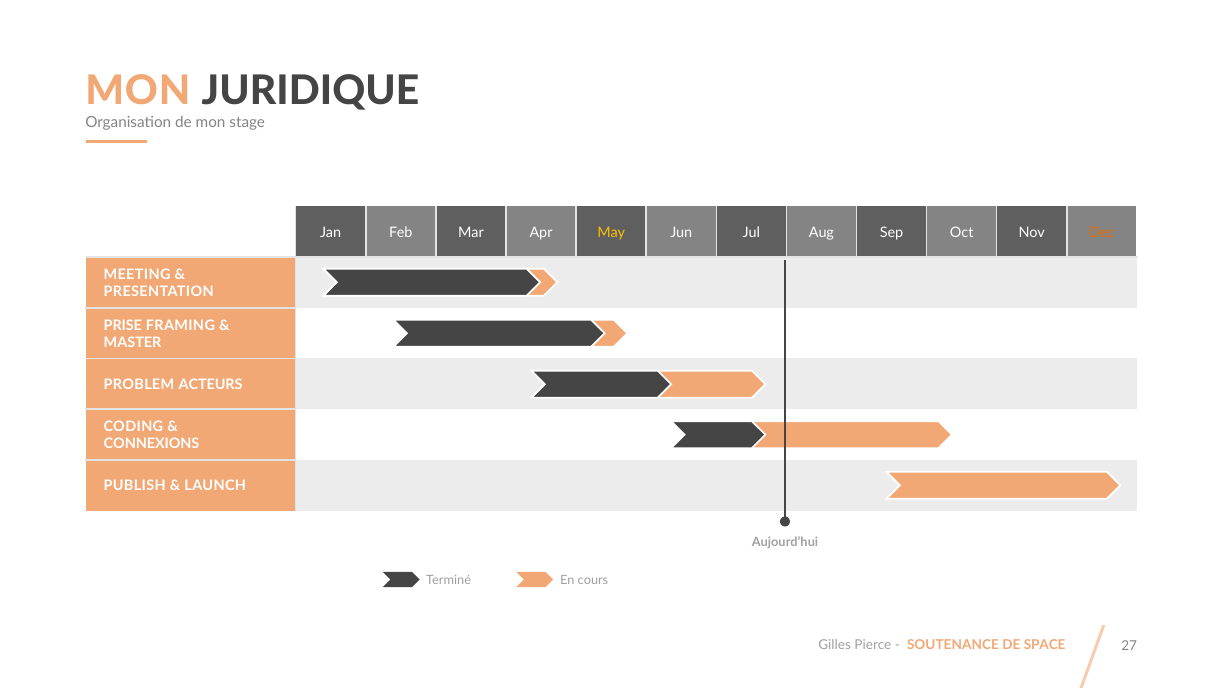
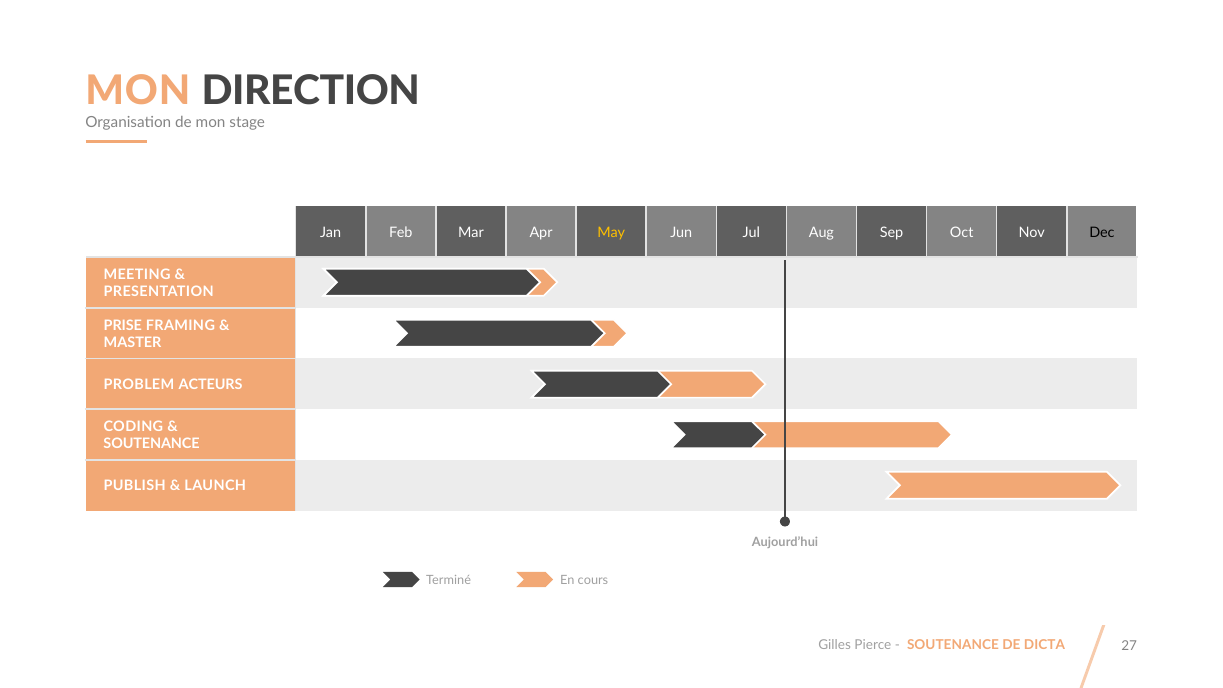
JURIDIQUE: JURIDIQUE -> DIRECTION
Dec colour: orange -> black
CONNEXIONS at (152, 444): CONNEXIONS -> SOUTENANCE
SPACE: SPACE -> DICTA
